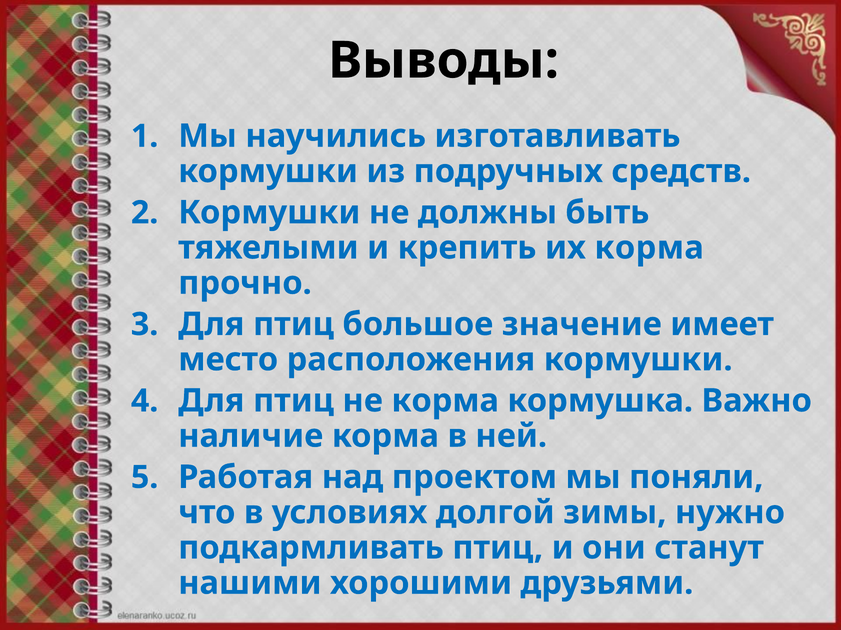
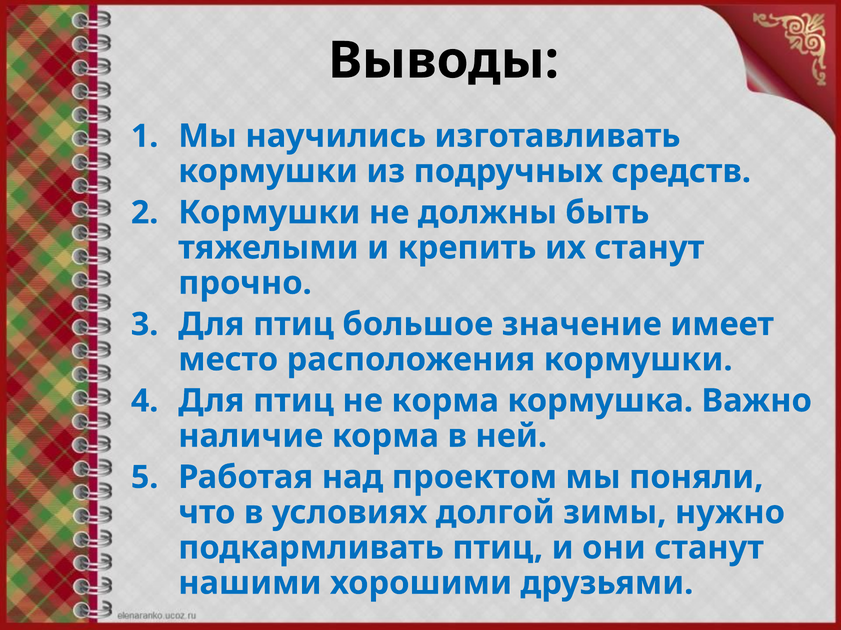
их корма: корма -> станут
